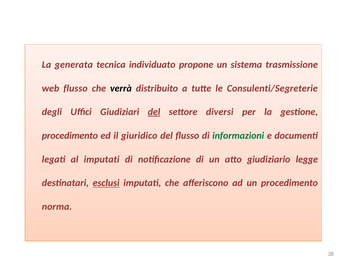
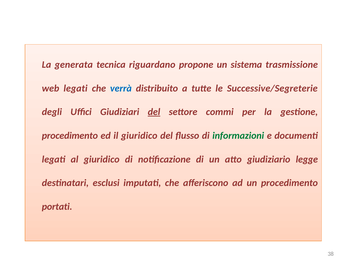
individuato: individuato -> riguardano
web flusso: flusso -> legati
verrà colour: black -> blue
Consulenti/Segreterie: Consulenti/Segreterie -> Successive/Segreterie
diversi: diversi -> commi
al imputati: imputati -> giuridico
esclusi underline: present -> none
norma: norma -> portati
